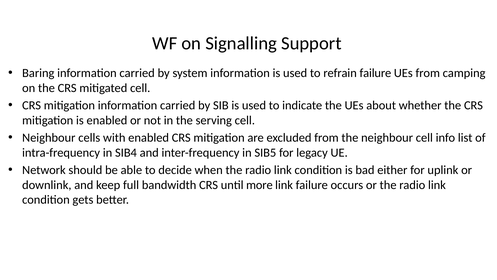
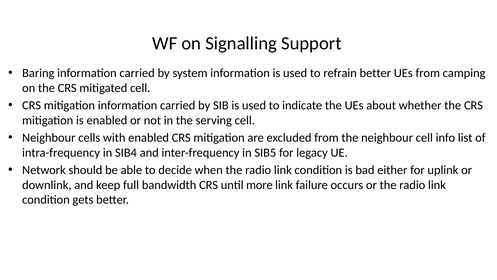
refrain failure: failure -> better
